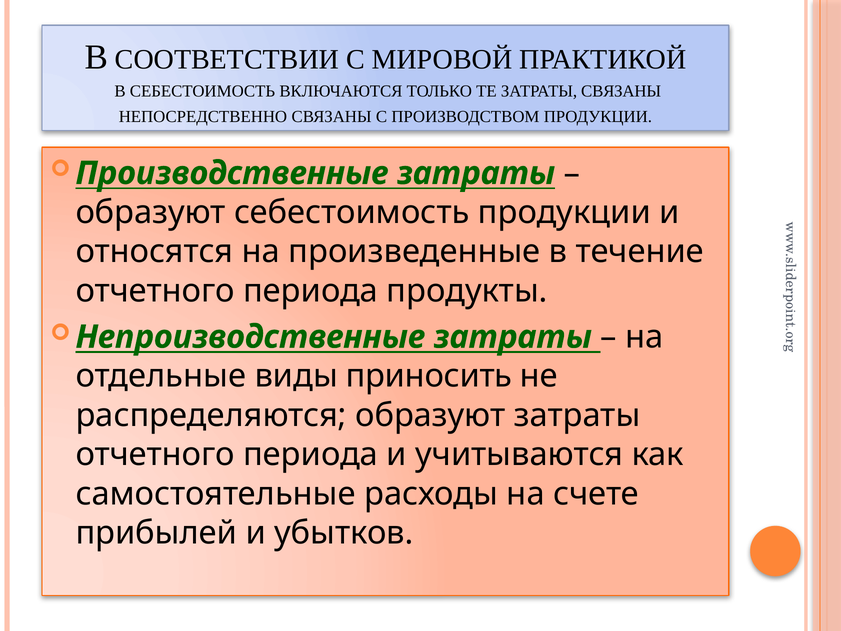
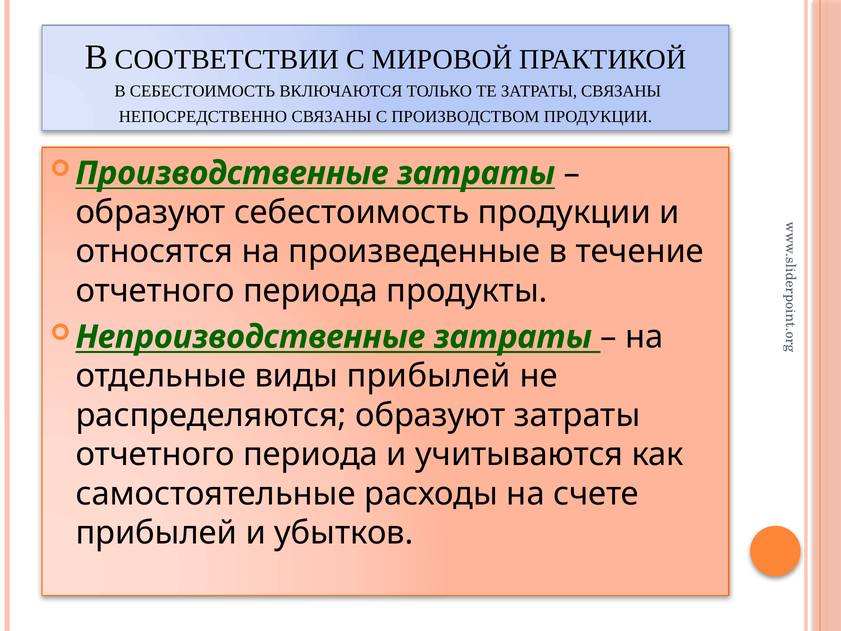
виды приносить: приносить -> прибылей
